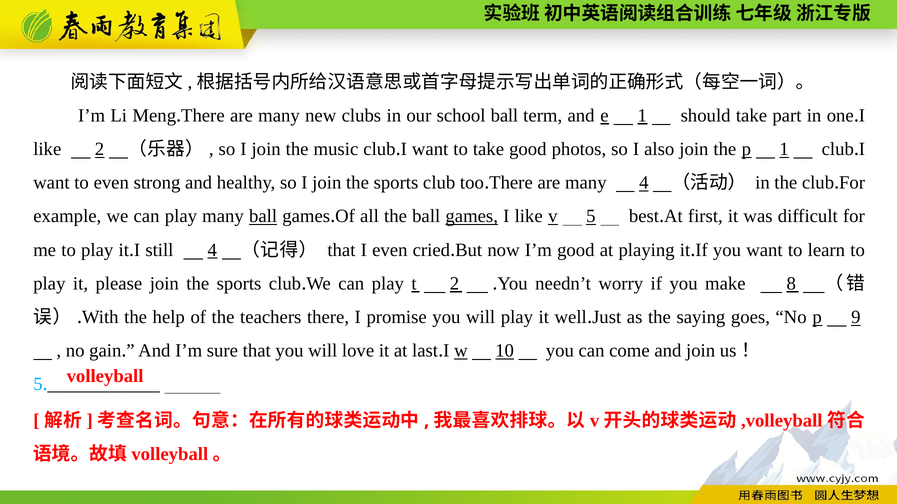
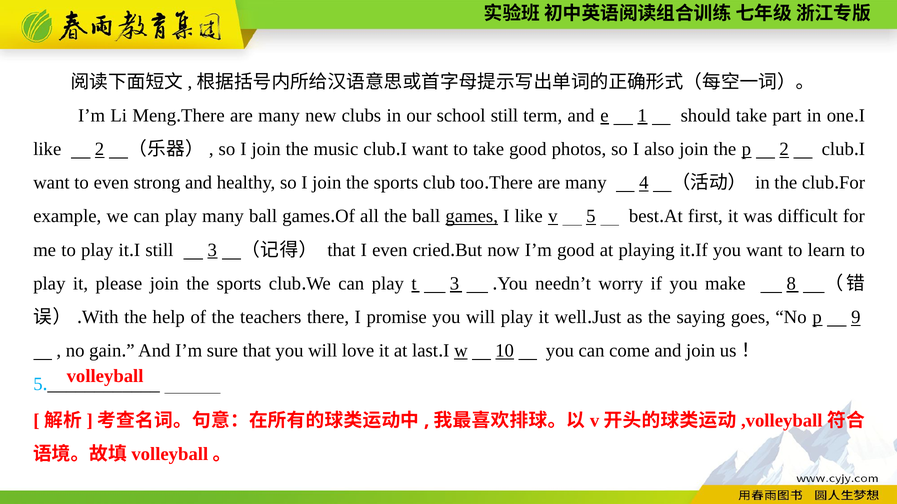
school ball: ball -> still
p 1: 1 -> 2
ball at (263, 217) underline: present -> none
still 4: 4 -> 3
t 2: 2 -> 3
